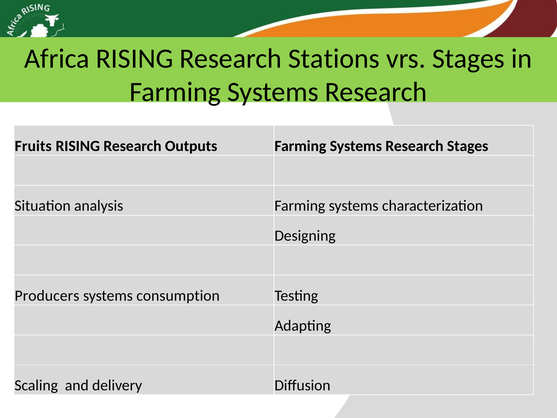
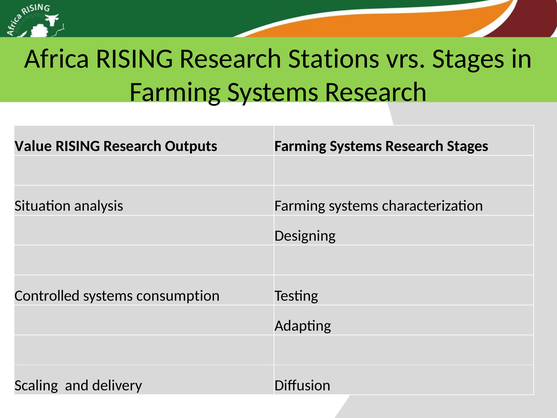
Fruits: Fruits -> Value
Producers: Producers -> Controlled
